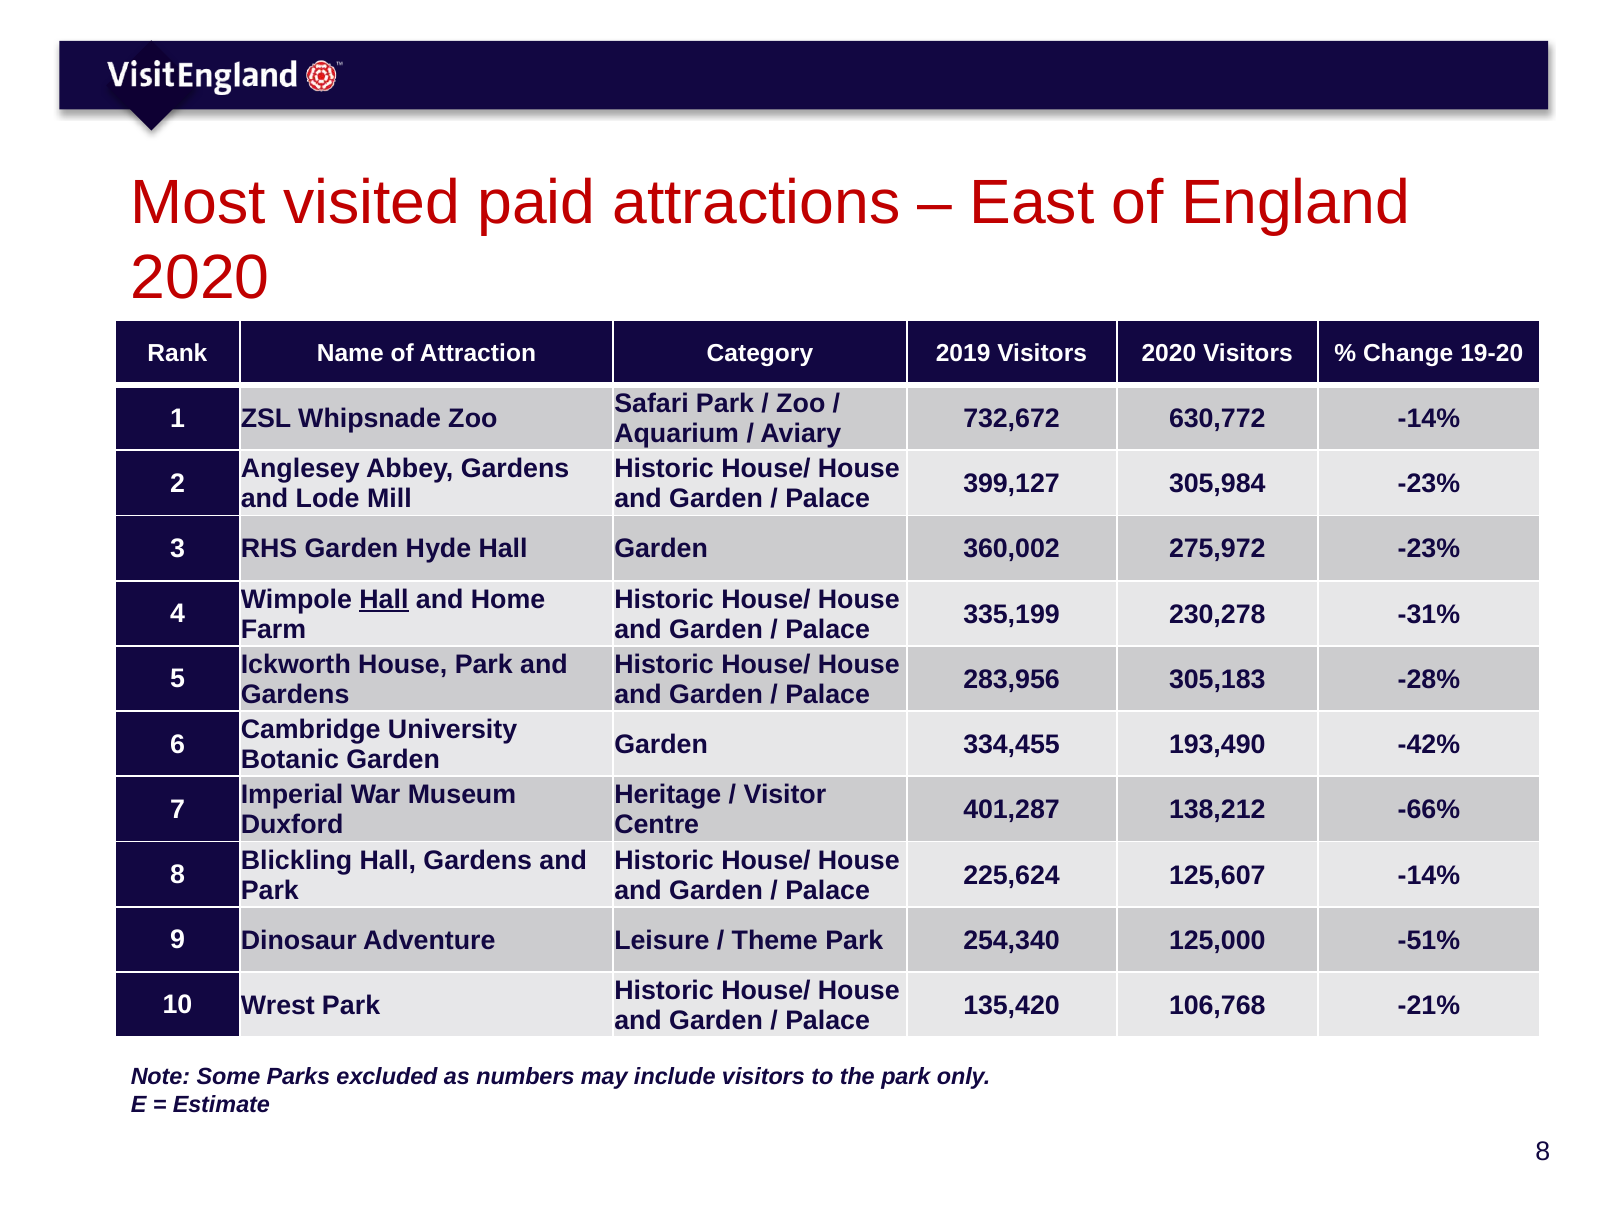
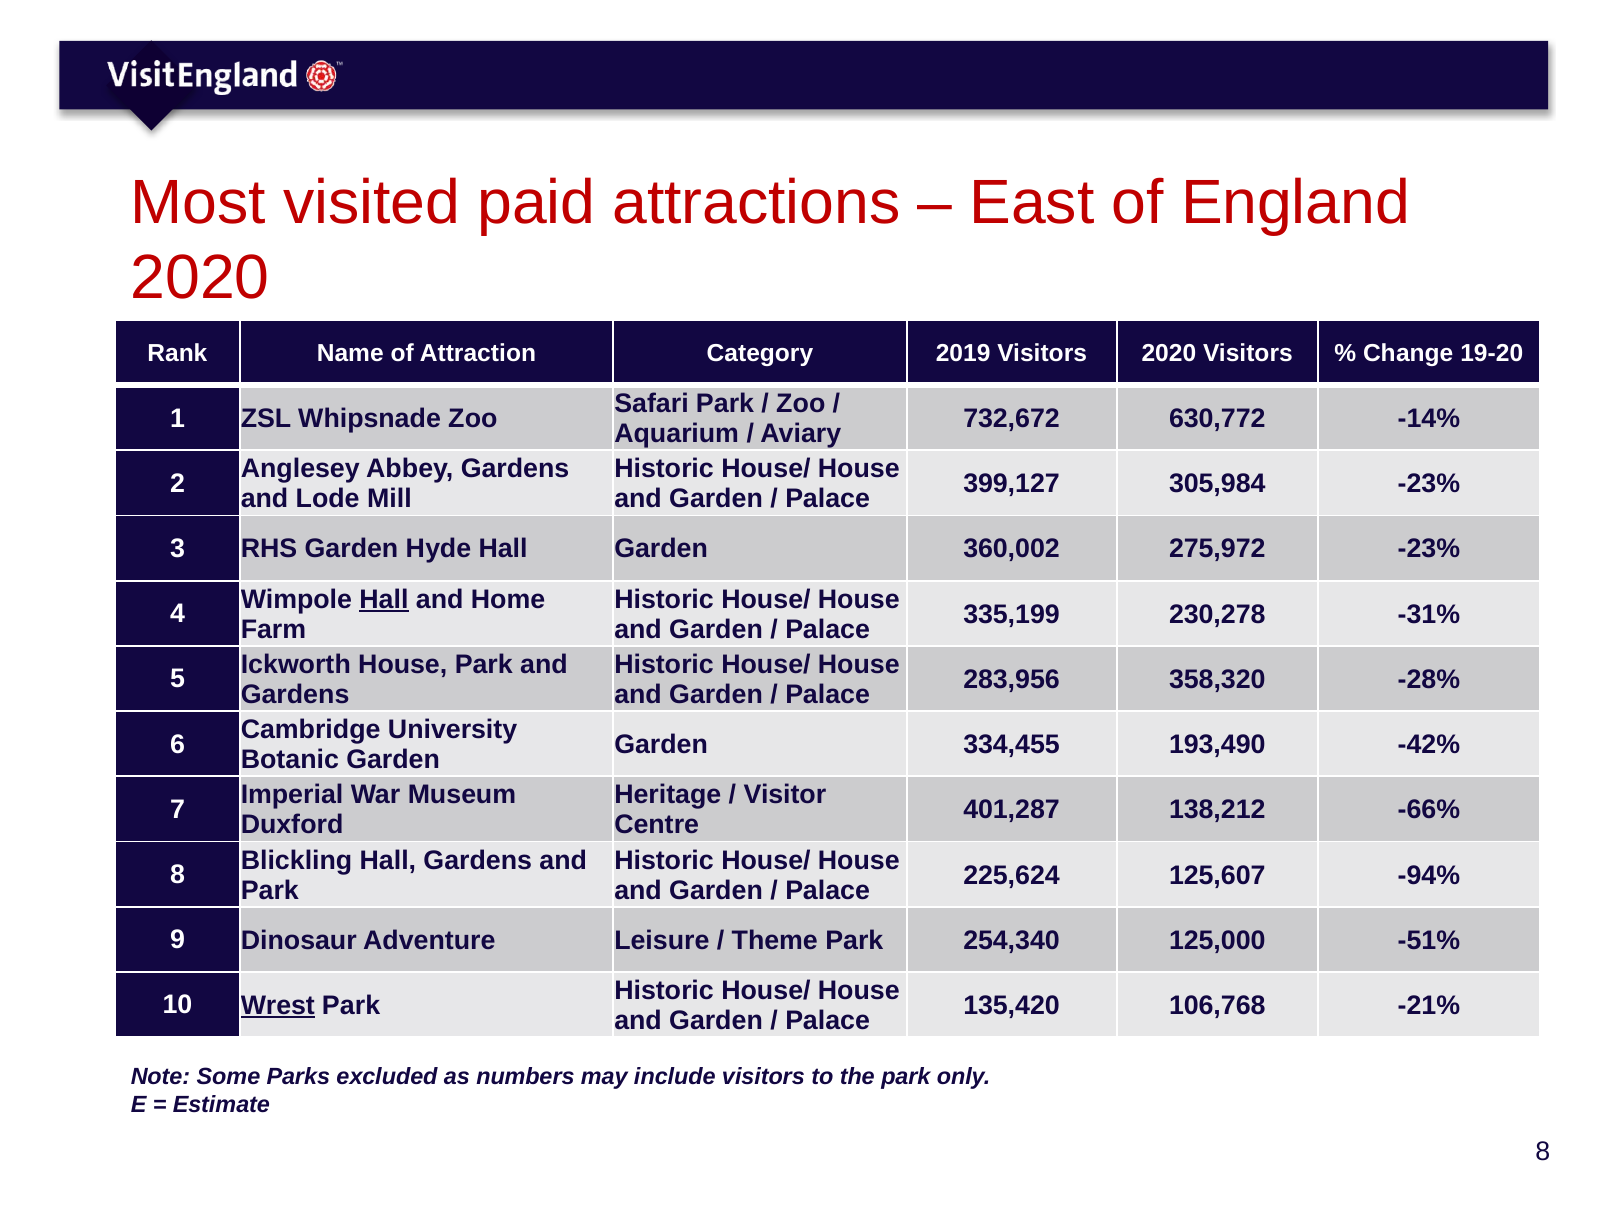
305,183: 305,183 -> 358,320
125,607 -14%: -14% -> -94%
Wrest underline: none -> present
